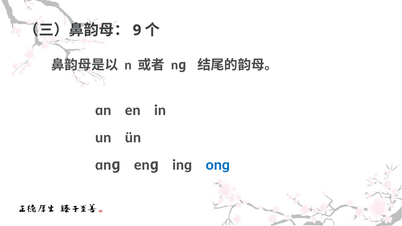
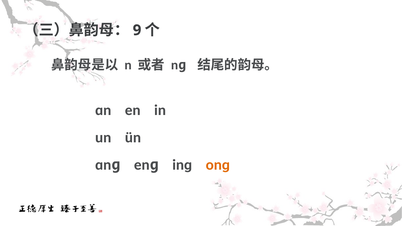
onɡ colour: blue -> orange
